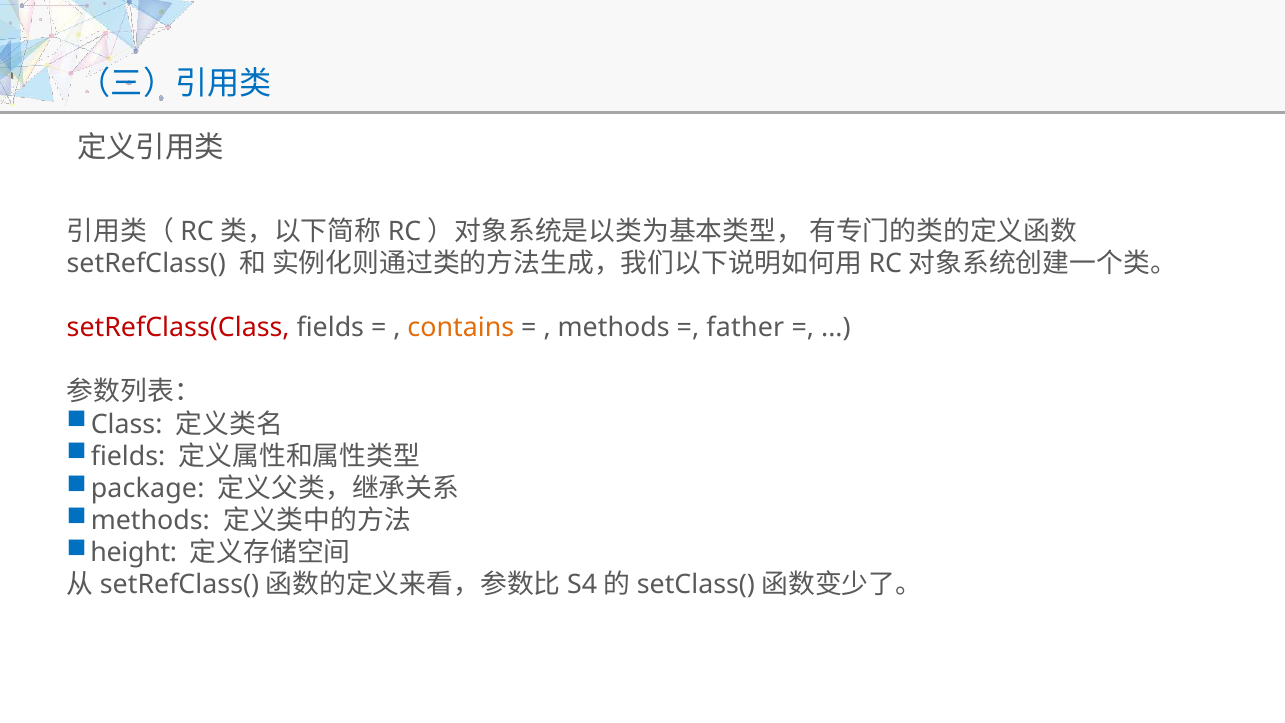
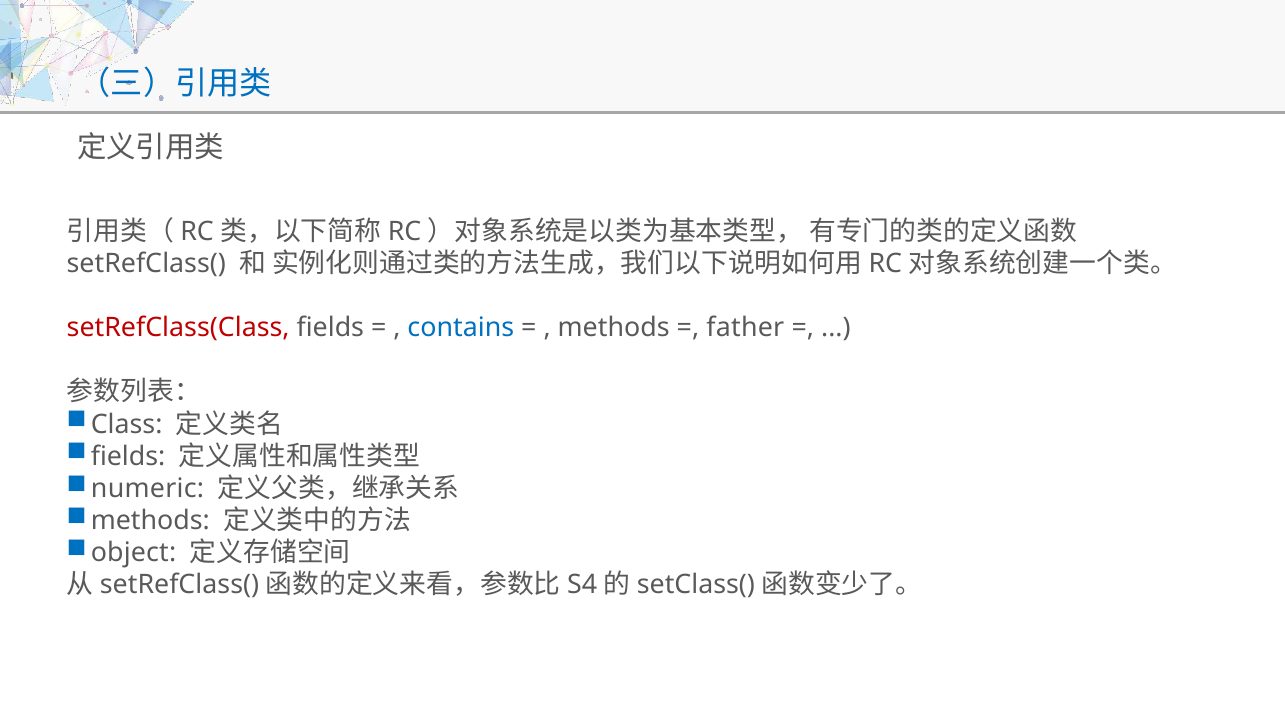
contains colour: orange -> blue
package: package -> numeric
height: height -> object
